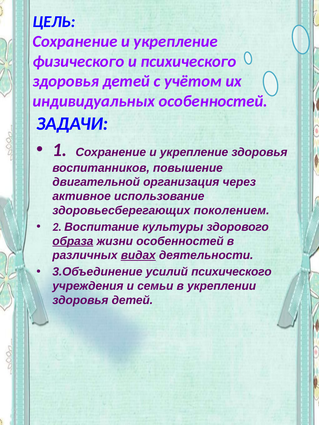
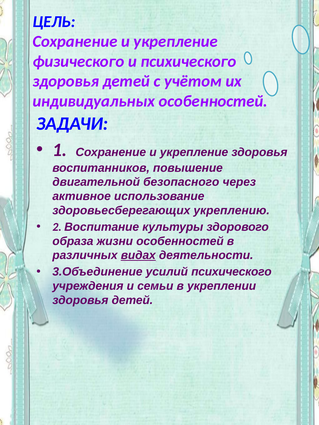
организация: организация -> безопасного
поколением: поколением -> укреплению
образа underline: present -> none
